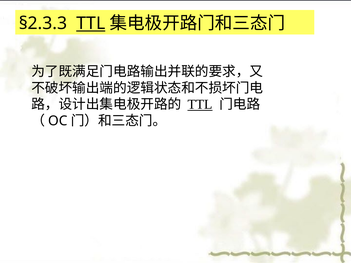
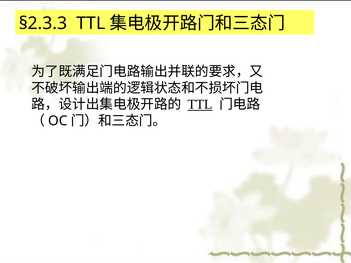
TTL at (91, 23) underline: present -> none
